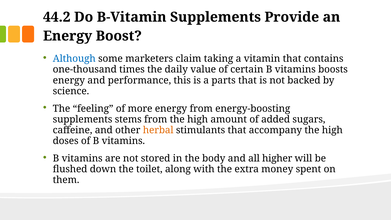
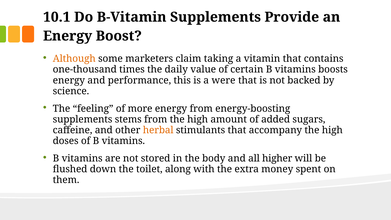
44.2: 44.2 -> 10.1
Although colour: blue -> orange
parts: parts -> were
